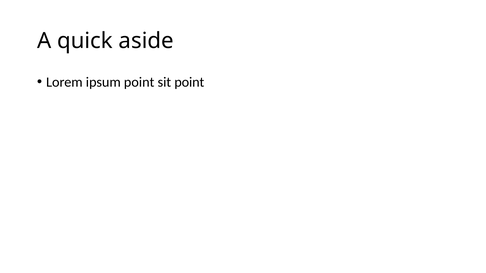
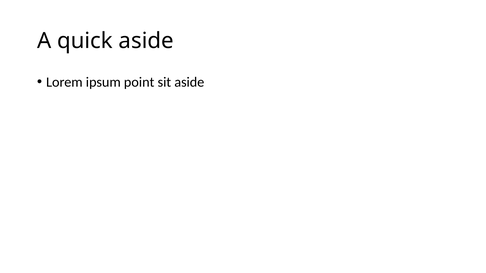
sit point: point -> aside
